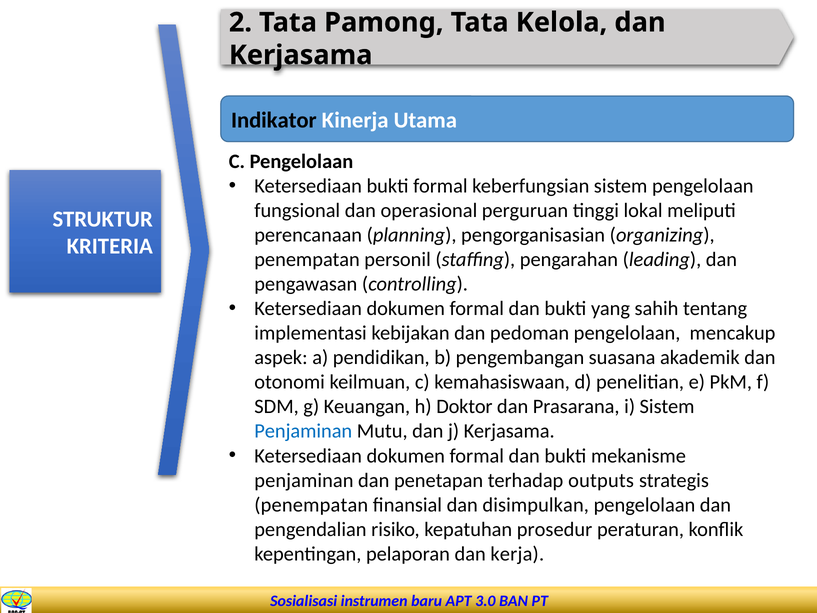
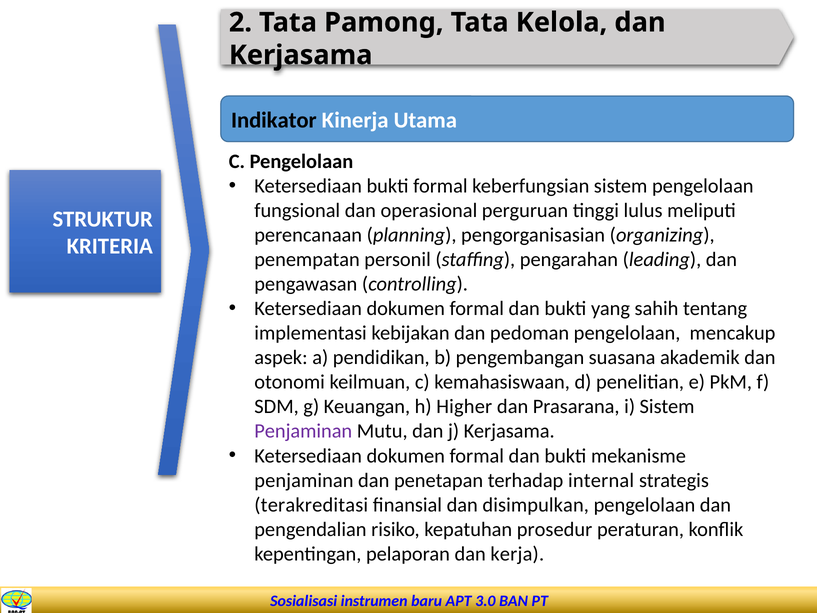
lokal: lokal -> lulus
Doktor: Doktor -> Higher
Penjaminan at (303, 431) colour: blue -> purple
outputs: outputs -> internal
penempatan at (311, 505): penempatan -> terakreditasi
